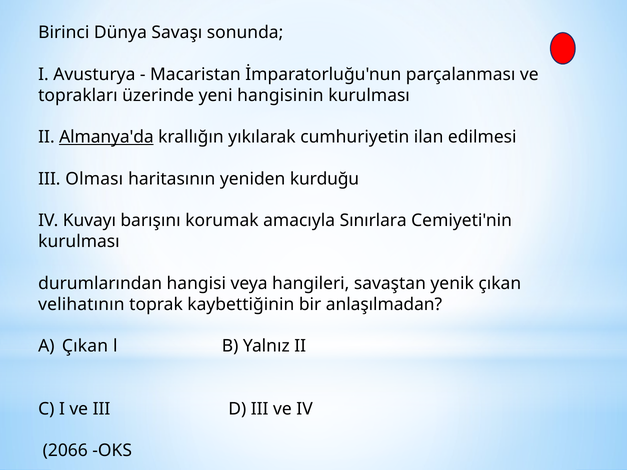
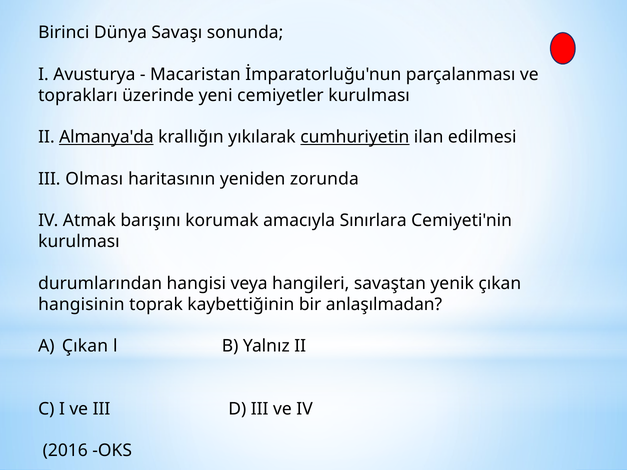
hangisinin: hangisinin -> cemiyetler
cumhuriyetin underline: none -> present
kurduğu: kurduğu -> zorunda
Kuvayı: Kuvayı -> Atmak
velihatının: velihatının -> hangisinin
2066: 2066 -> 2016
